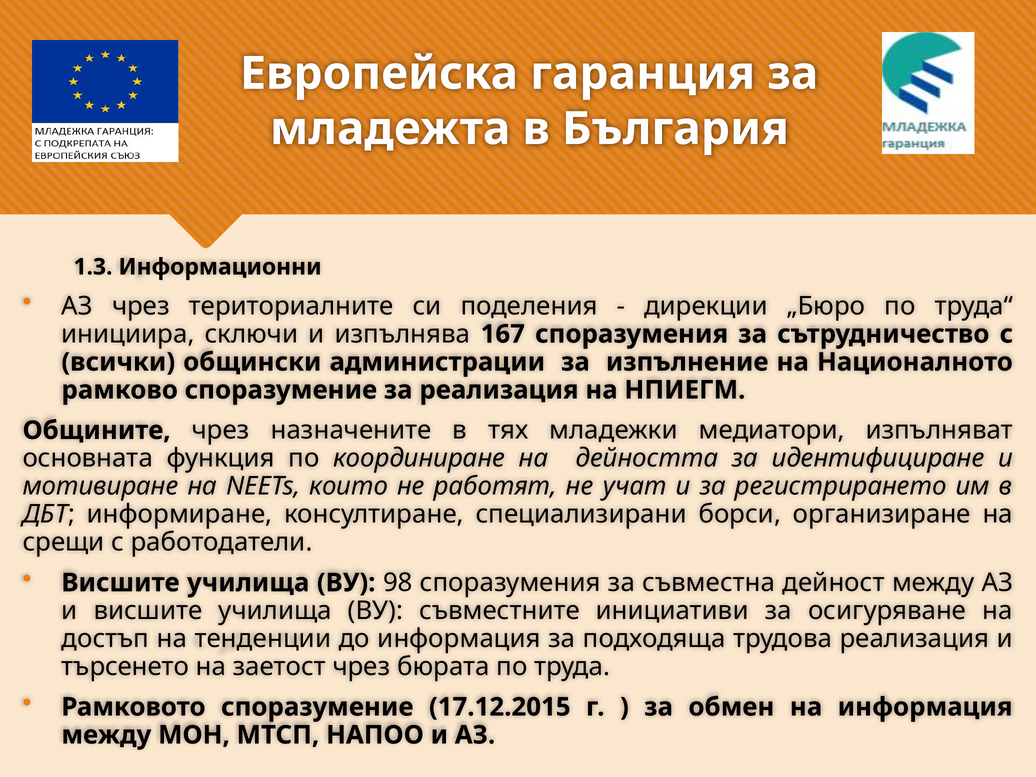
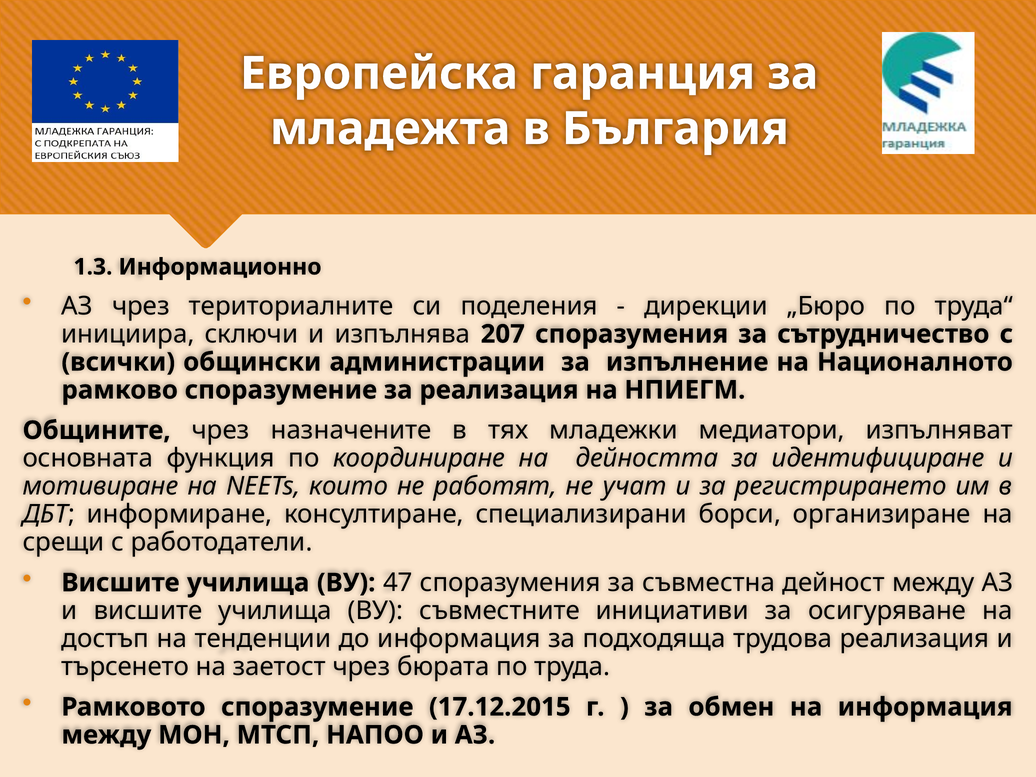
Информационни: Информационни -> Информационно
167: 167 -> 207
98: 98 -> 47
